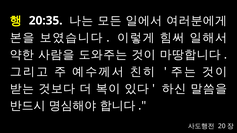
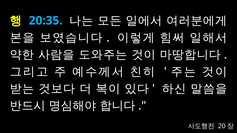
20:35 colour: white -> light blue
